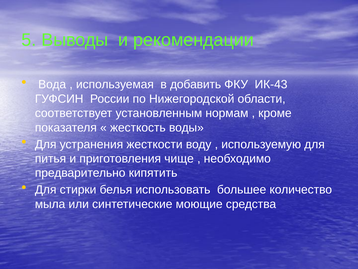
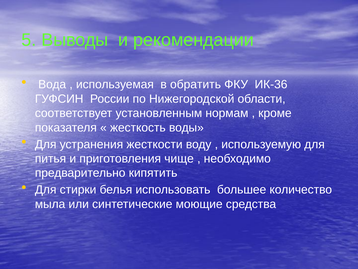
добавить: добавить -> обратить
ИК-43: ИК-43 -> ИК-36
